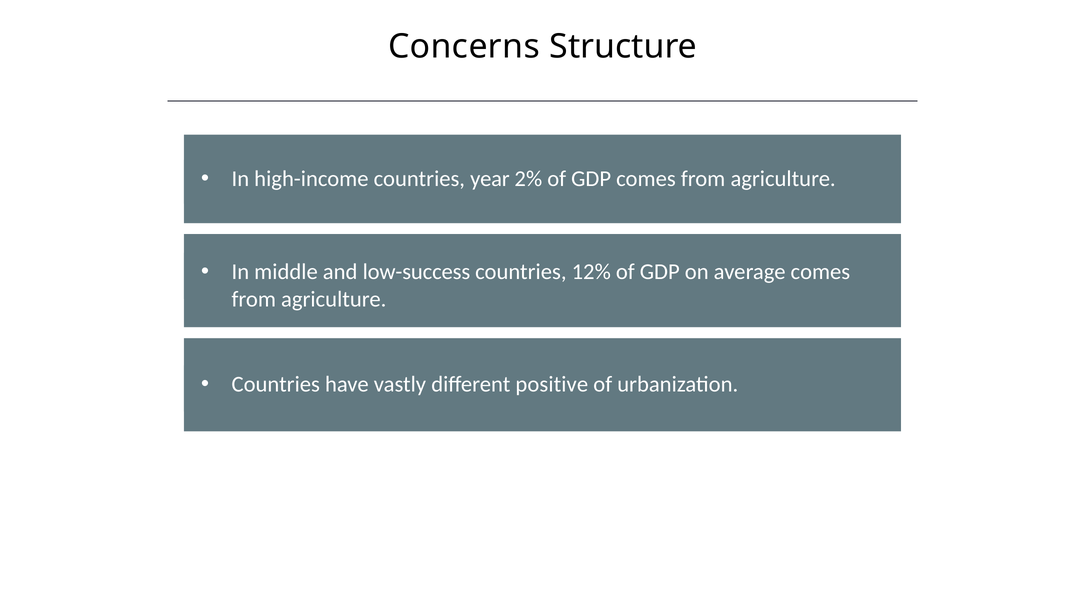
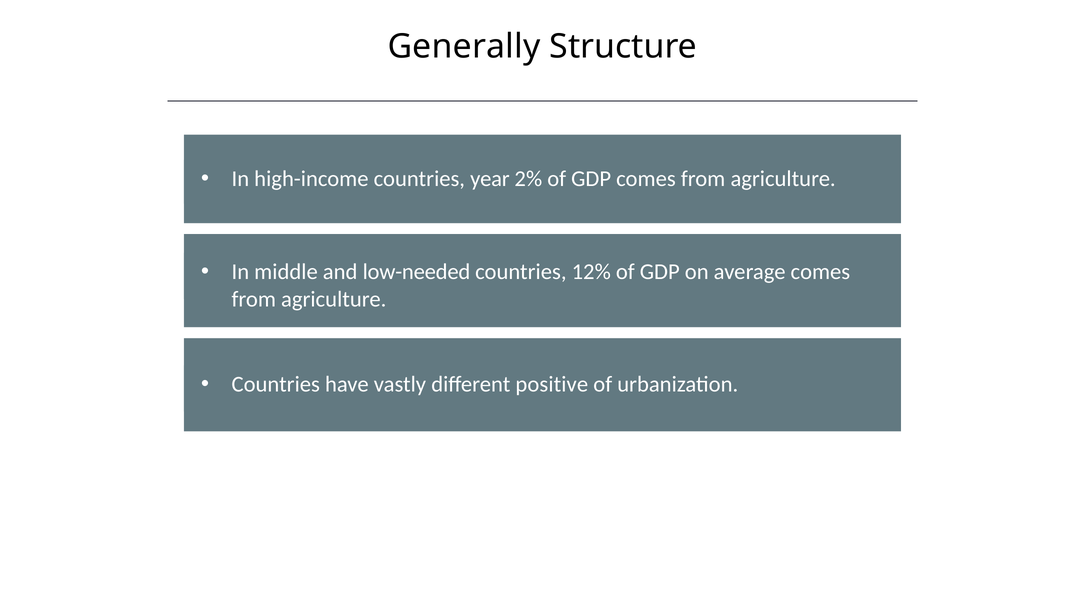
Concerns: Concerns -> Generally
low-success: low-success -> low-needed
